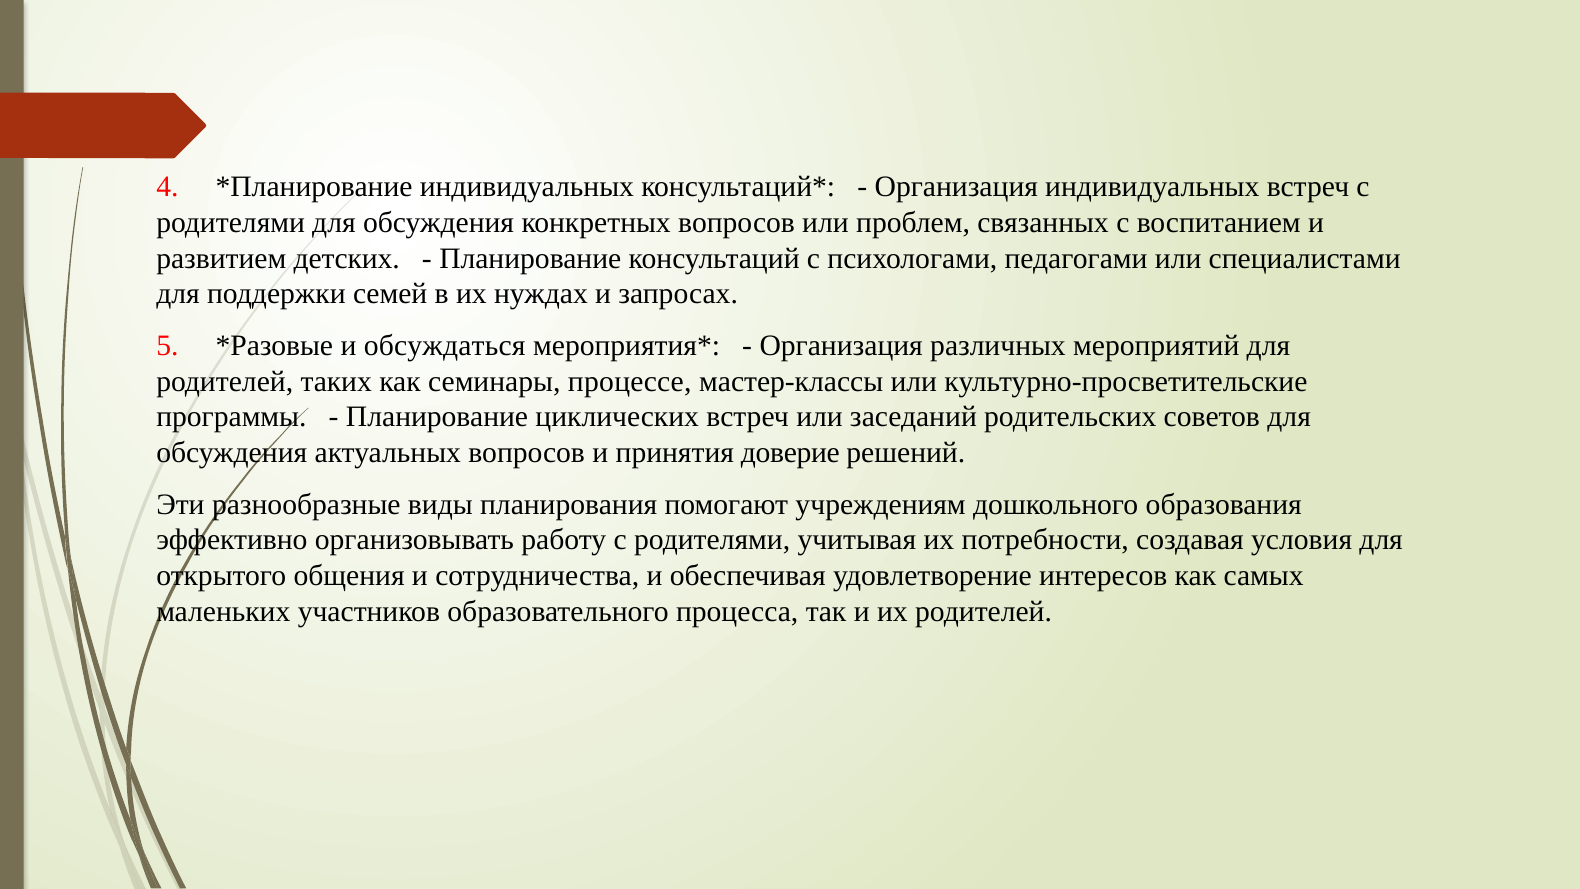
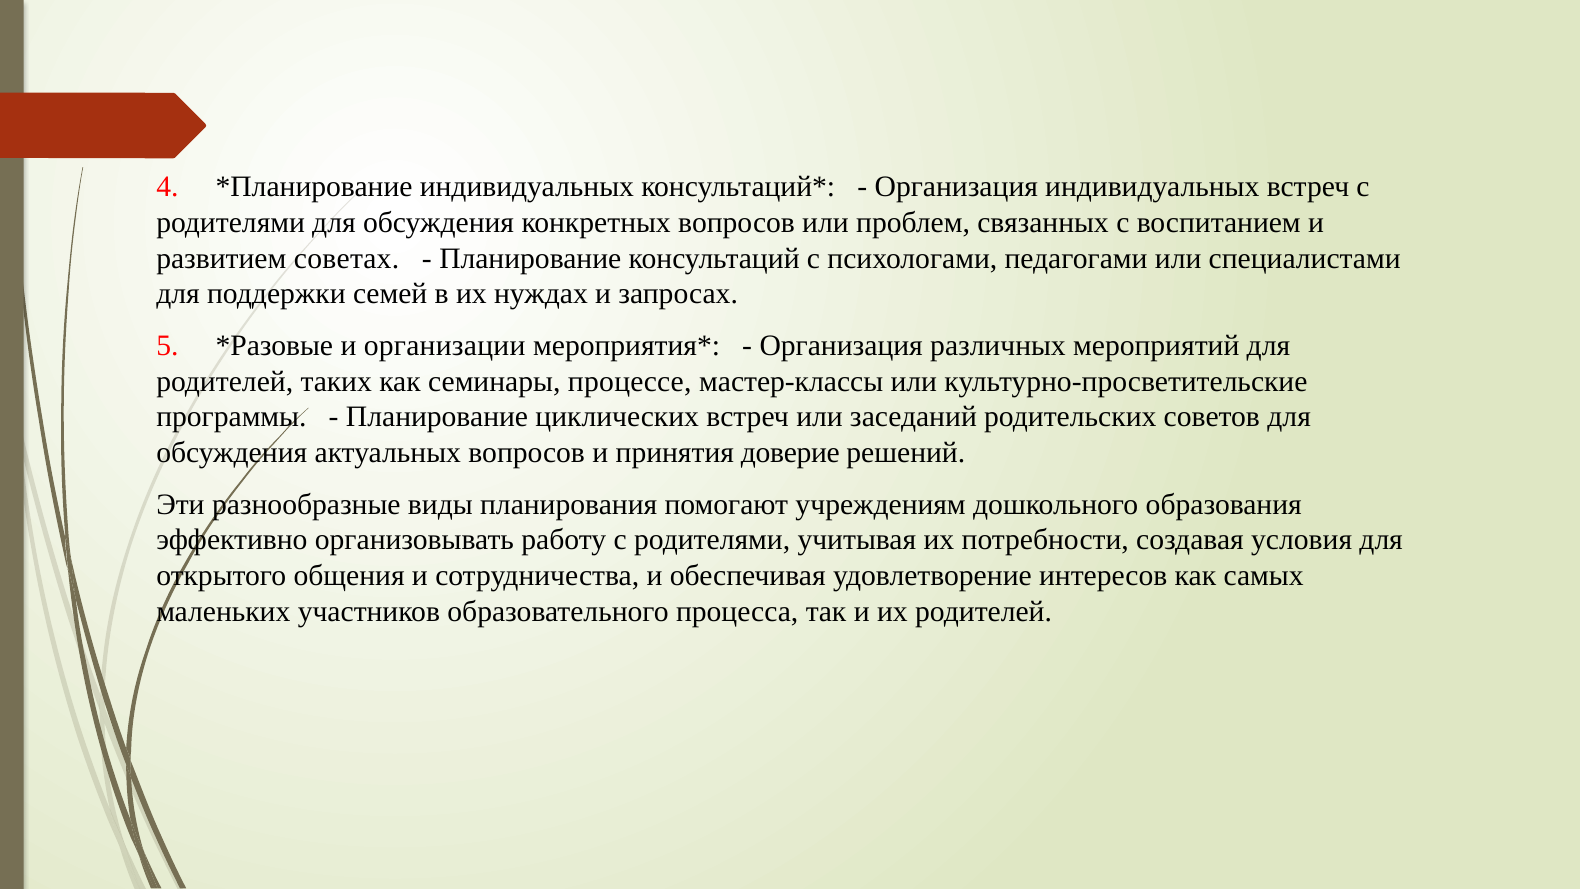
детских: детских -> советах
обсуждаться: обсуждаться -> организации
